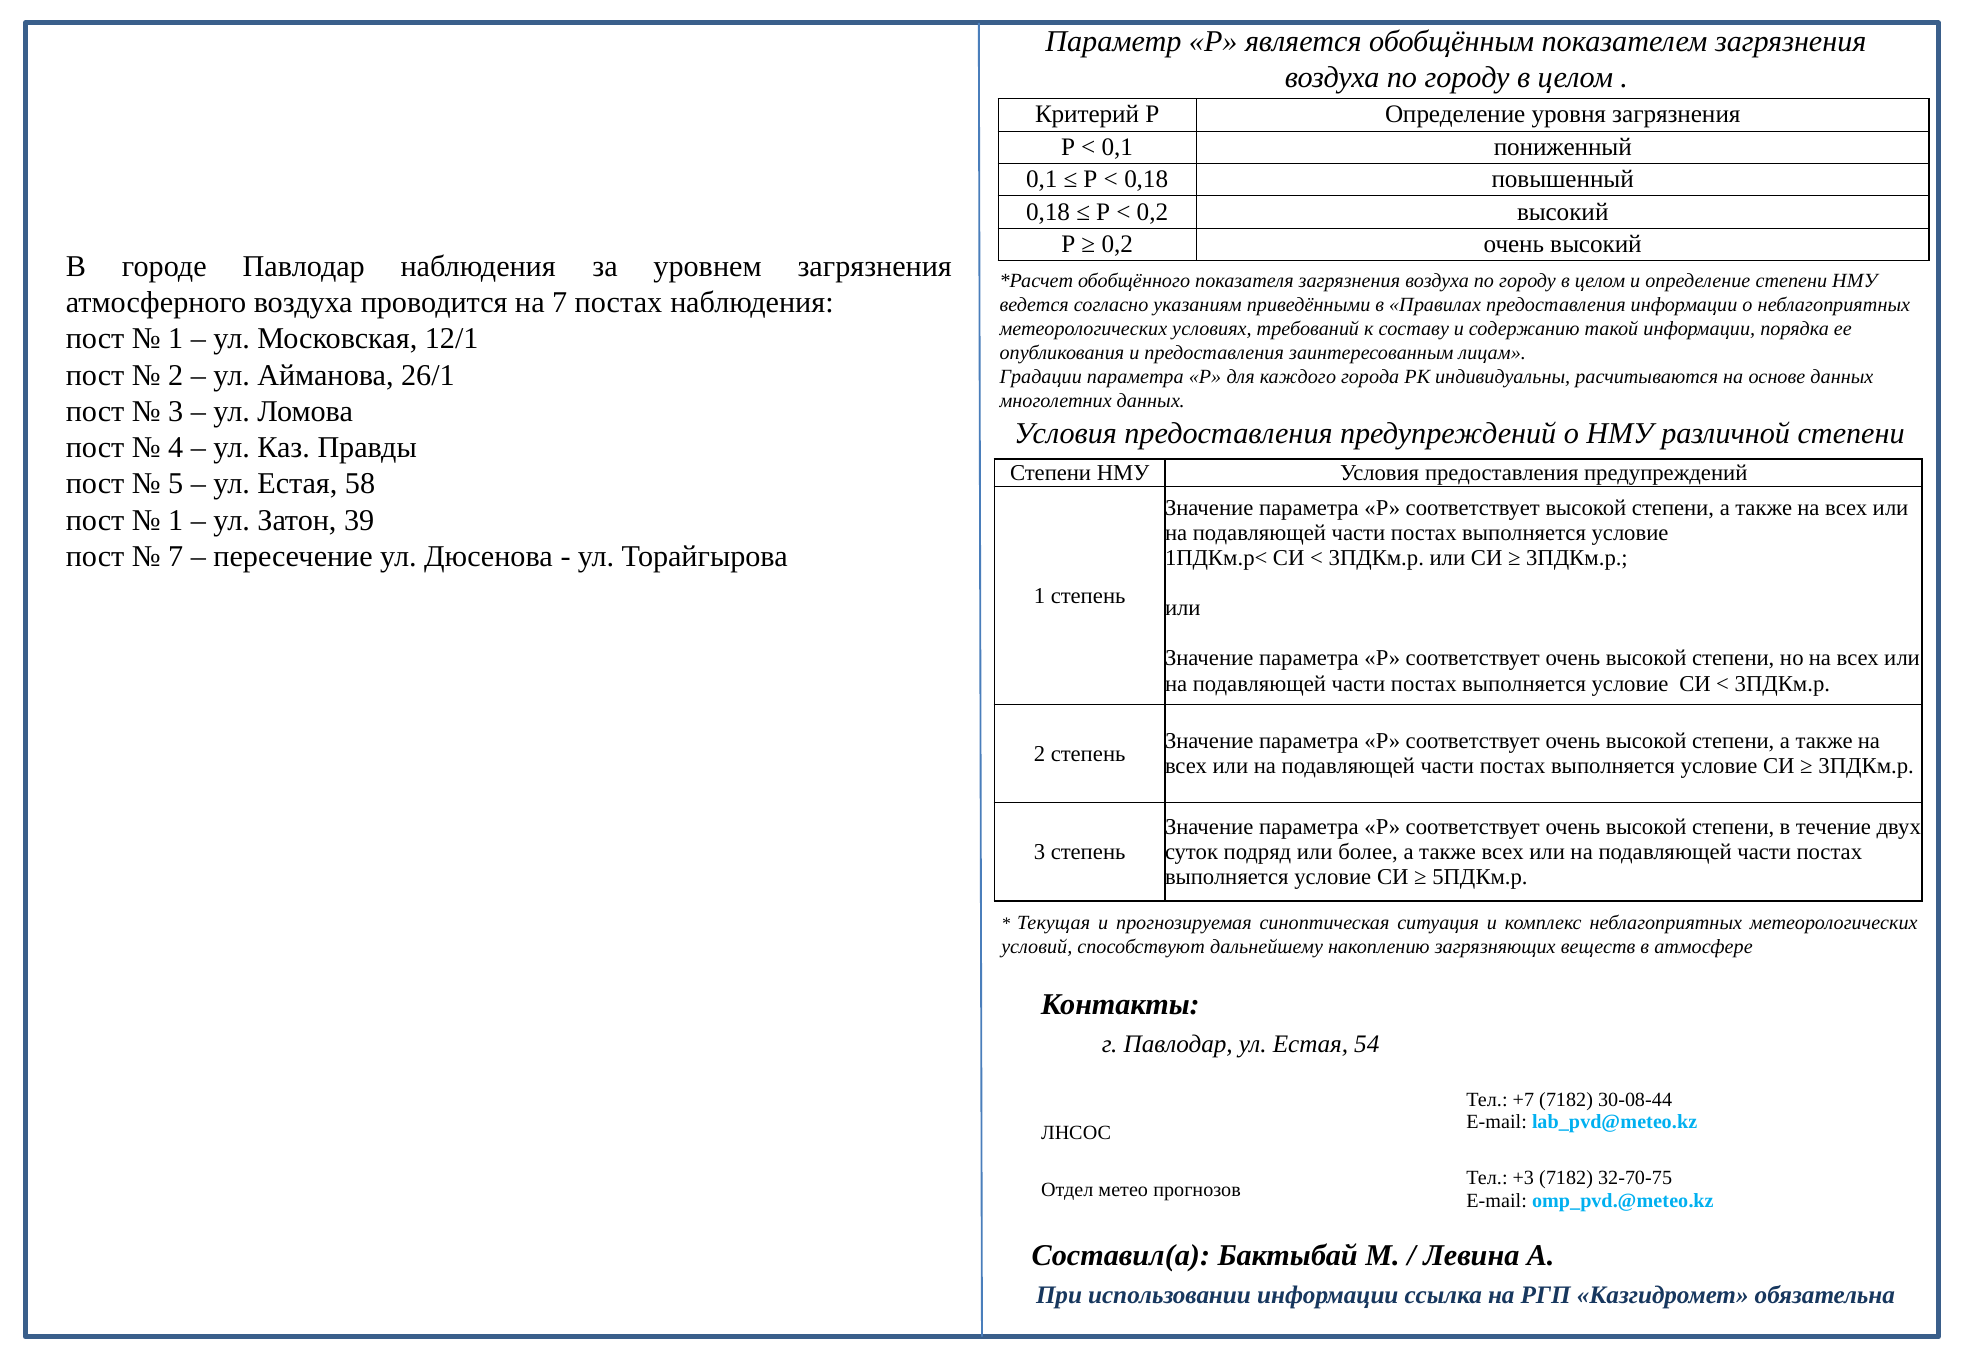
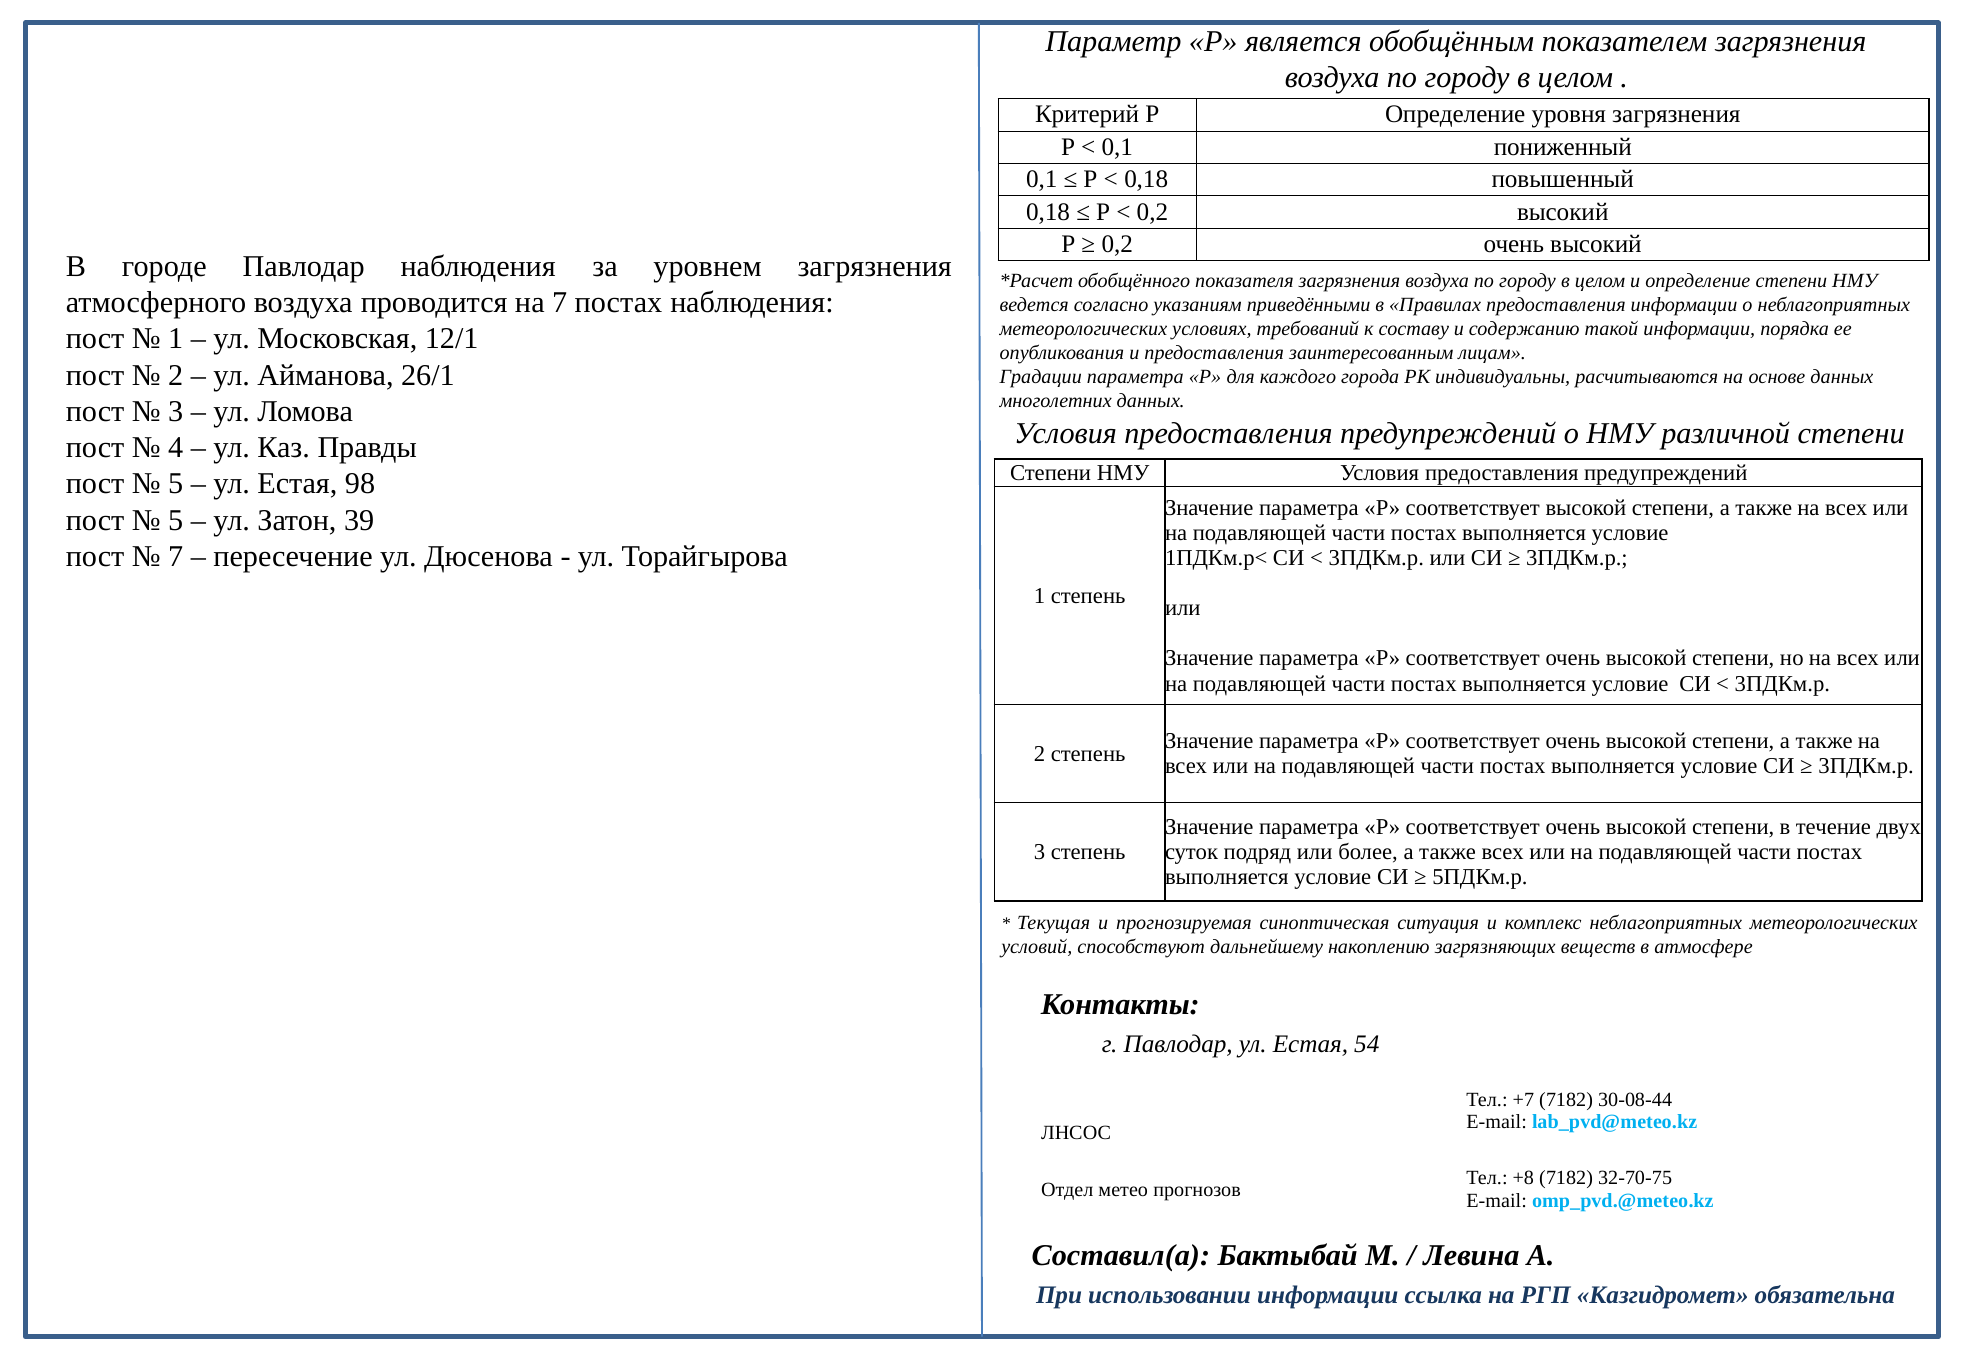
58: 58 -> 98
1 at (176, 520): 1 -> 5
+3: +3 -> +8
